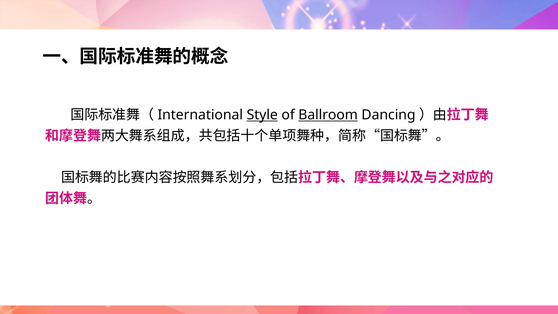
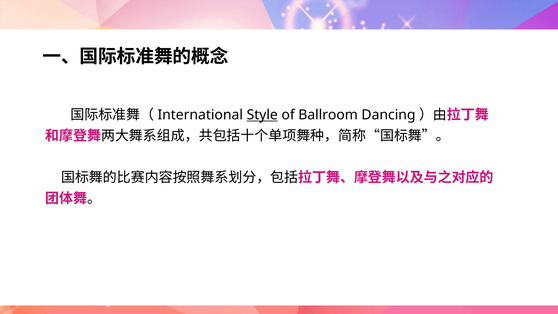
Ballroom underline: present -> none
